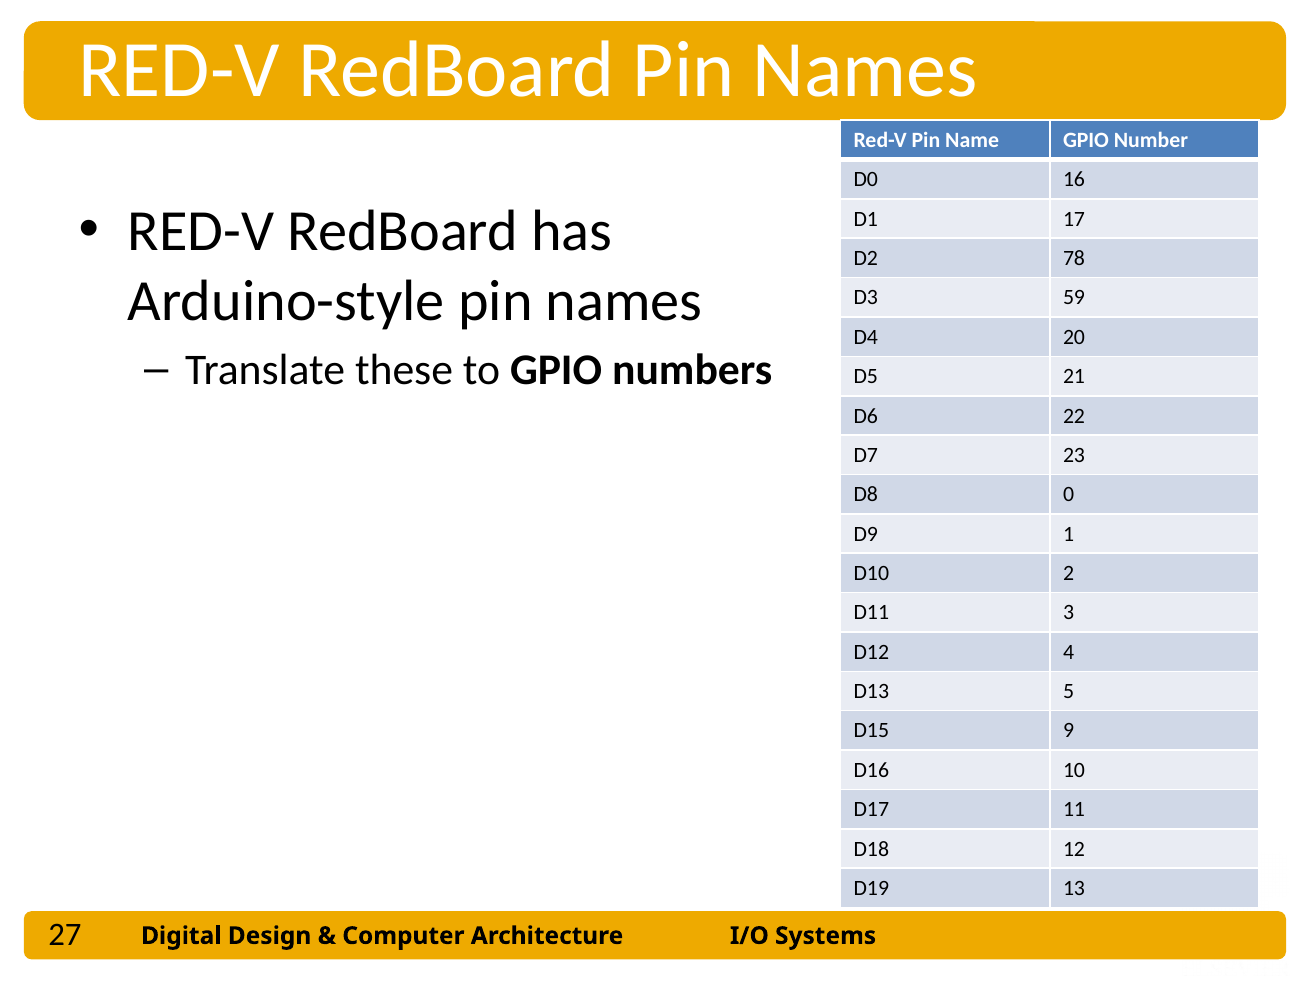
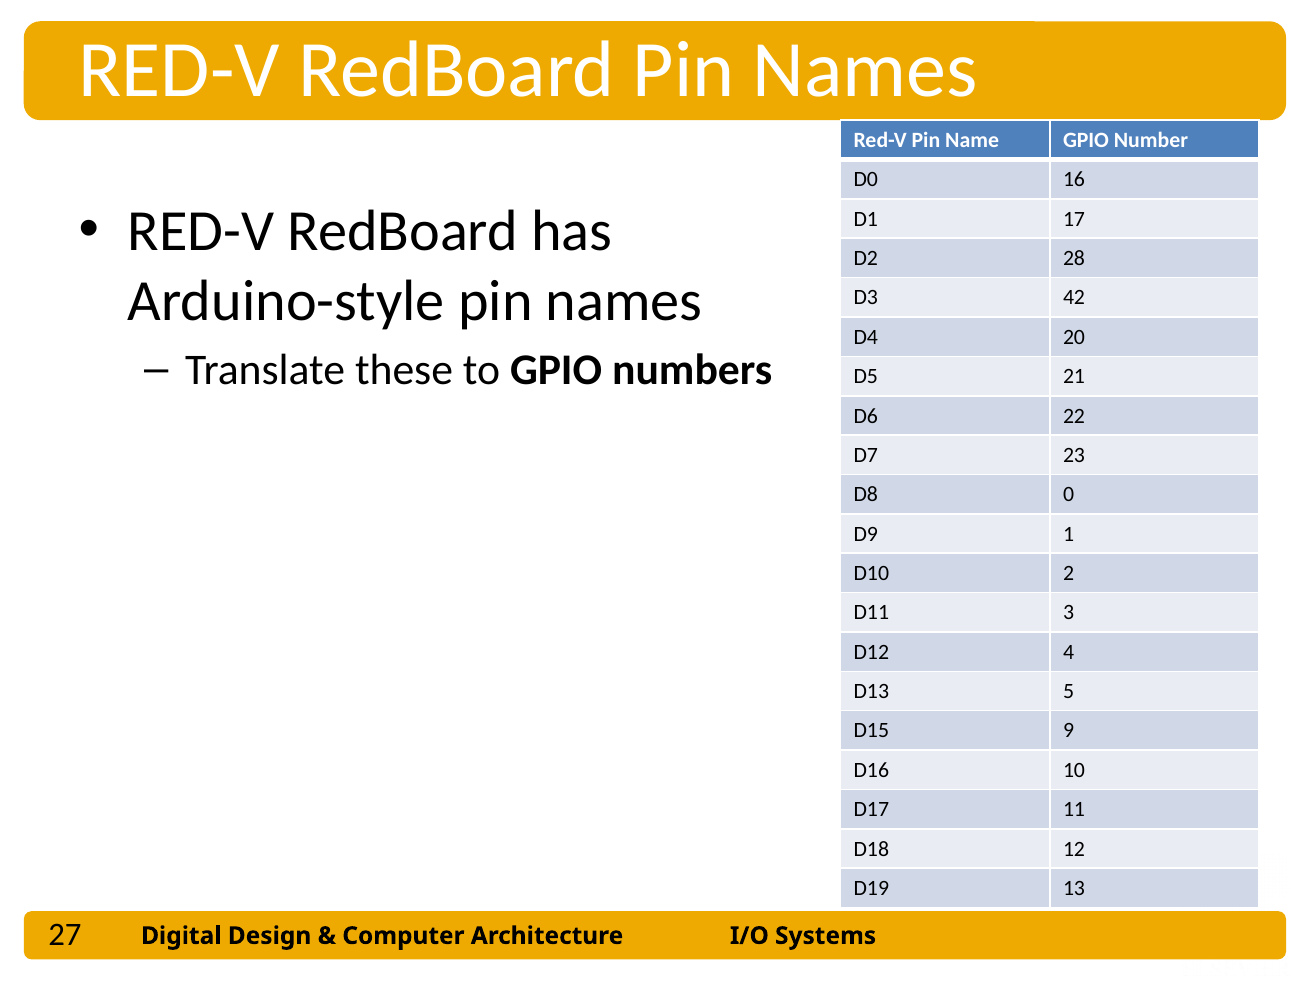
78: 78 -> 28
59: 59 -> 42
